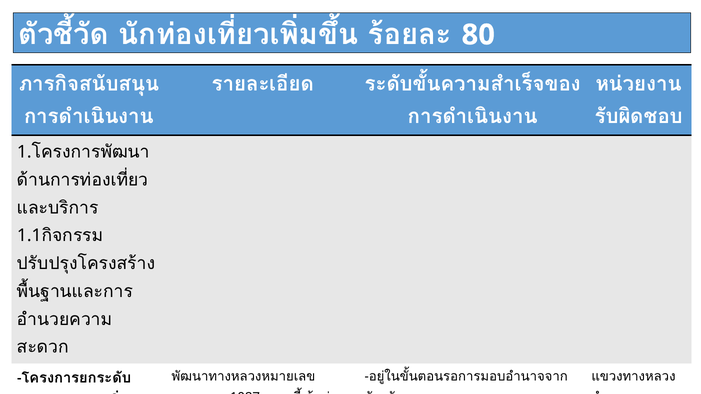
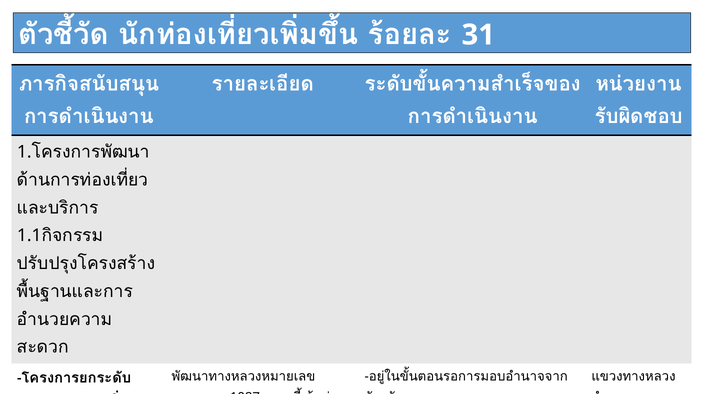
80: 80 -> 31
